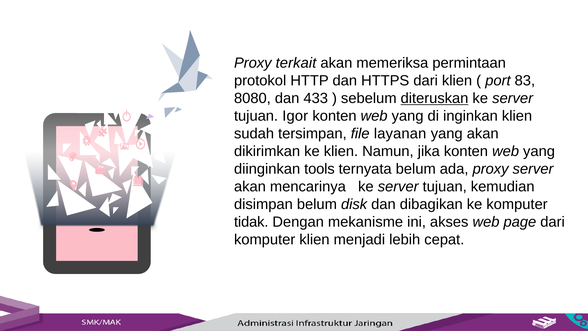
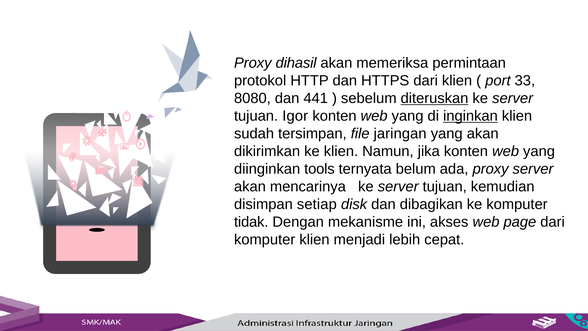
terkait: terkait -> dihasil
83: 83 -> 33
433: 433 -> 441
inginkan underline: none -> present
layanan: layanan -> jaringan
disimpan belum: belum -> setiap
